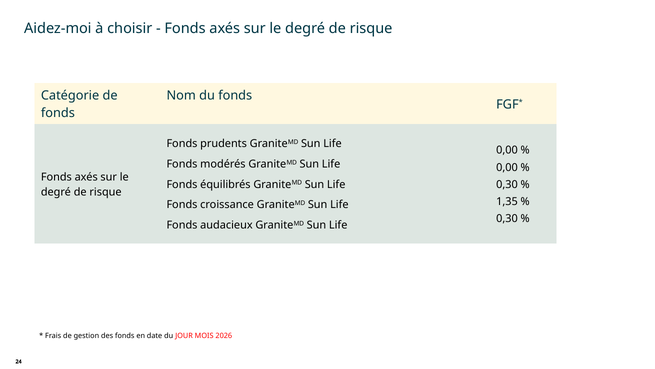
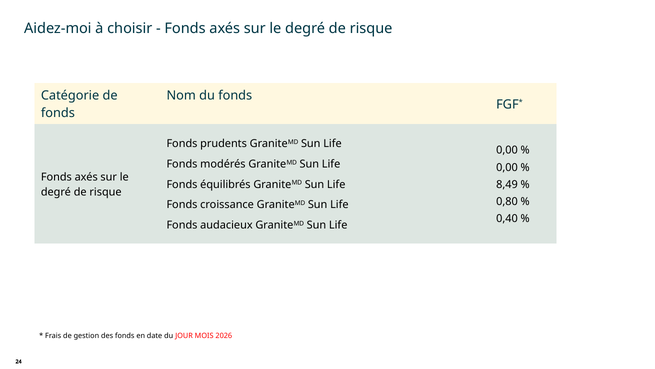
0,30 at (507, 184): 0,30 -> 8,49
1,35: 1,35 -> 0,80
0,30 at (507, 218): 0,30 -> 0,40
